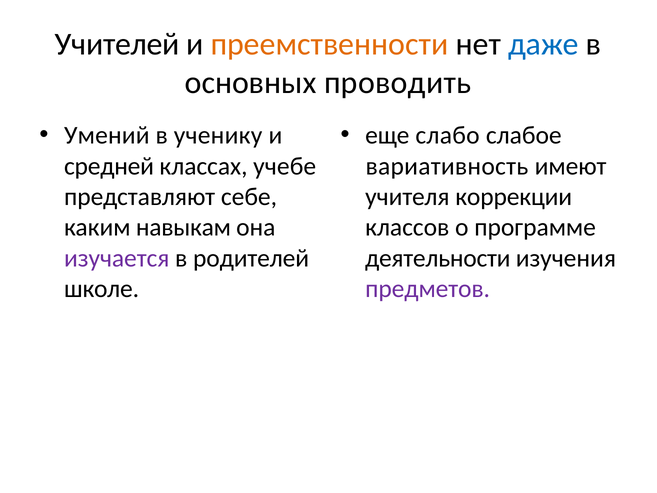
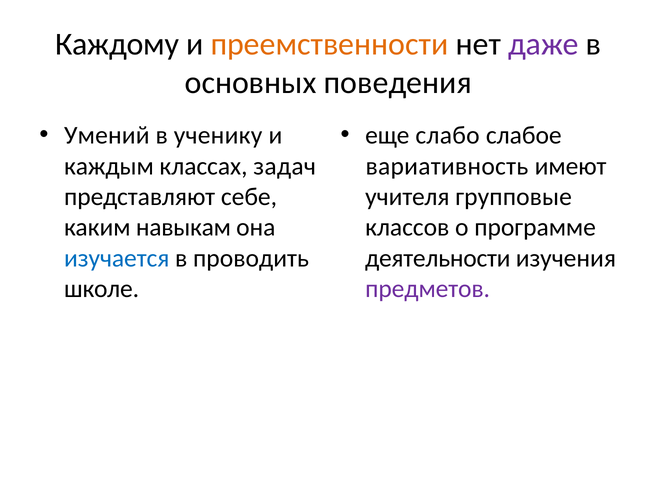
Учителей: Учителей -> Каждому
даже colour: blue -> purple
проводить: проводить -> поведения
средней: средней -> каждым
учебе: учебе -> задач
коррекции: коррекции -> групповые
изучается colour: purple -> blue
родителей: родителей -> проводить
